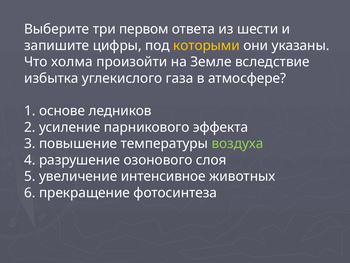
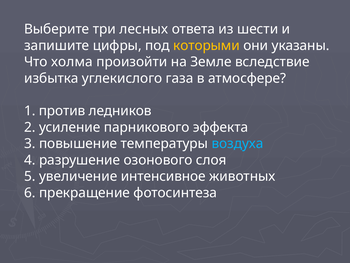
первом: первом -> лесных
основе: основе -> против
воздуха colour: light green -> light blue
